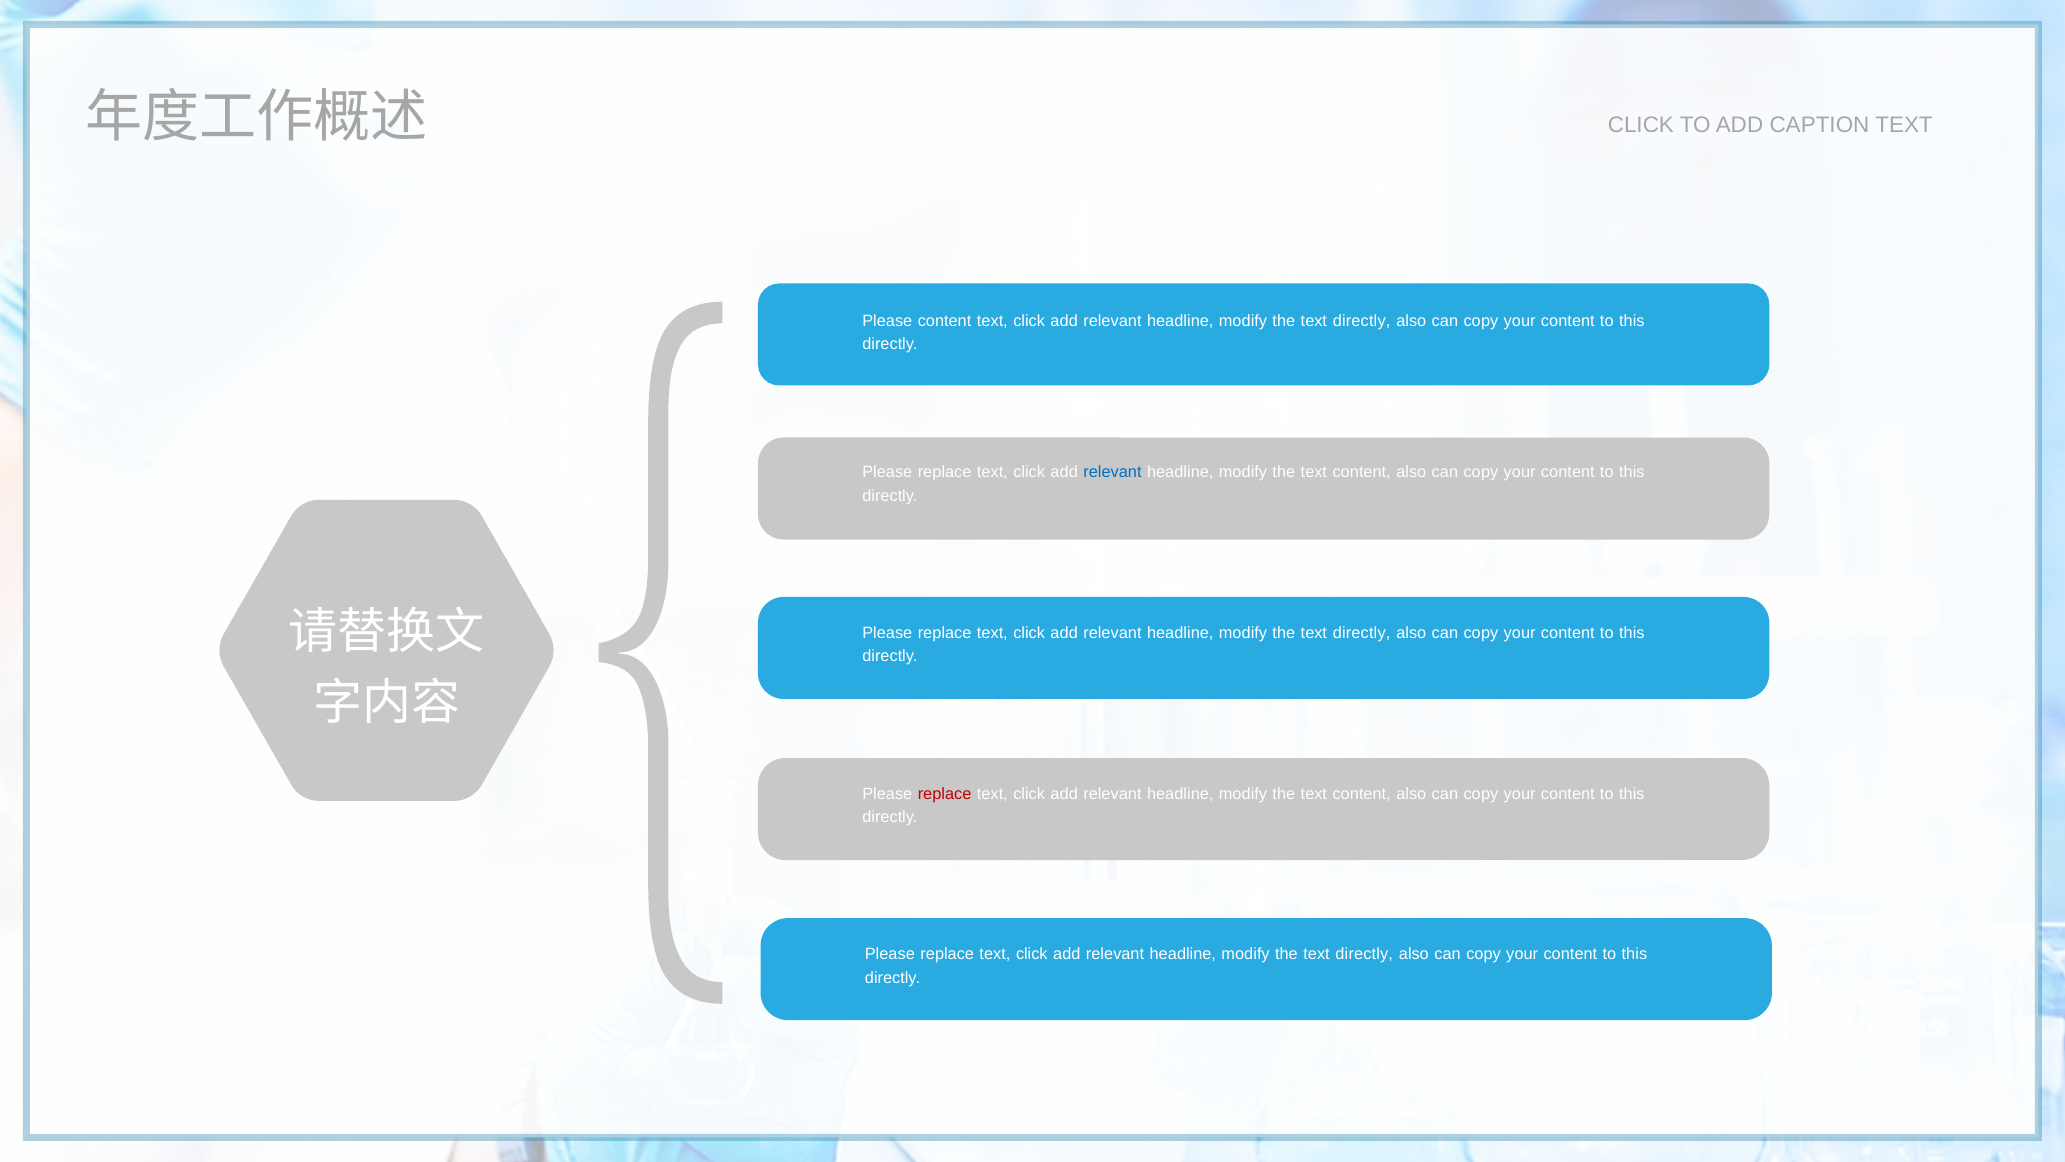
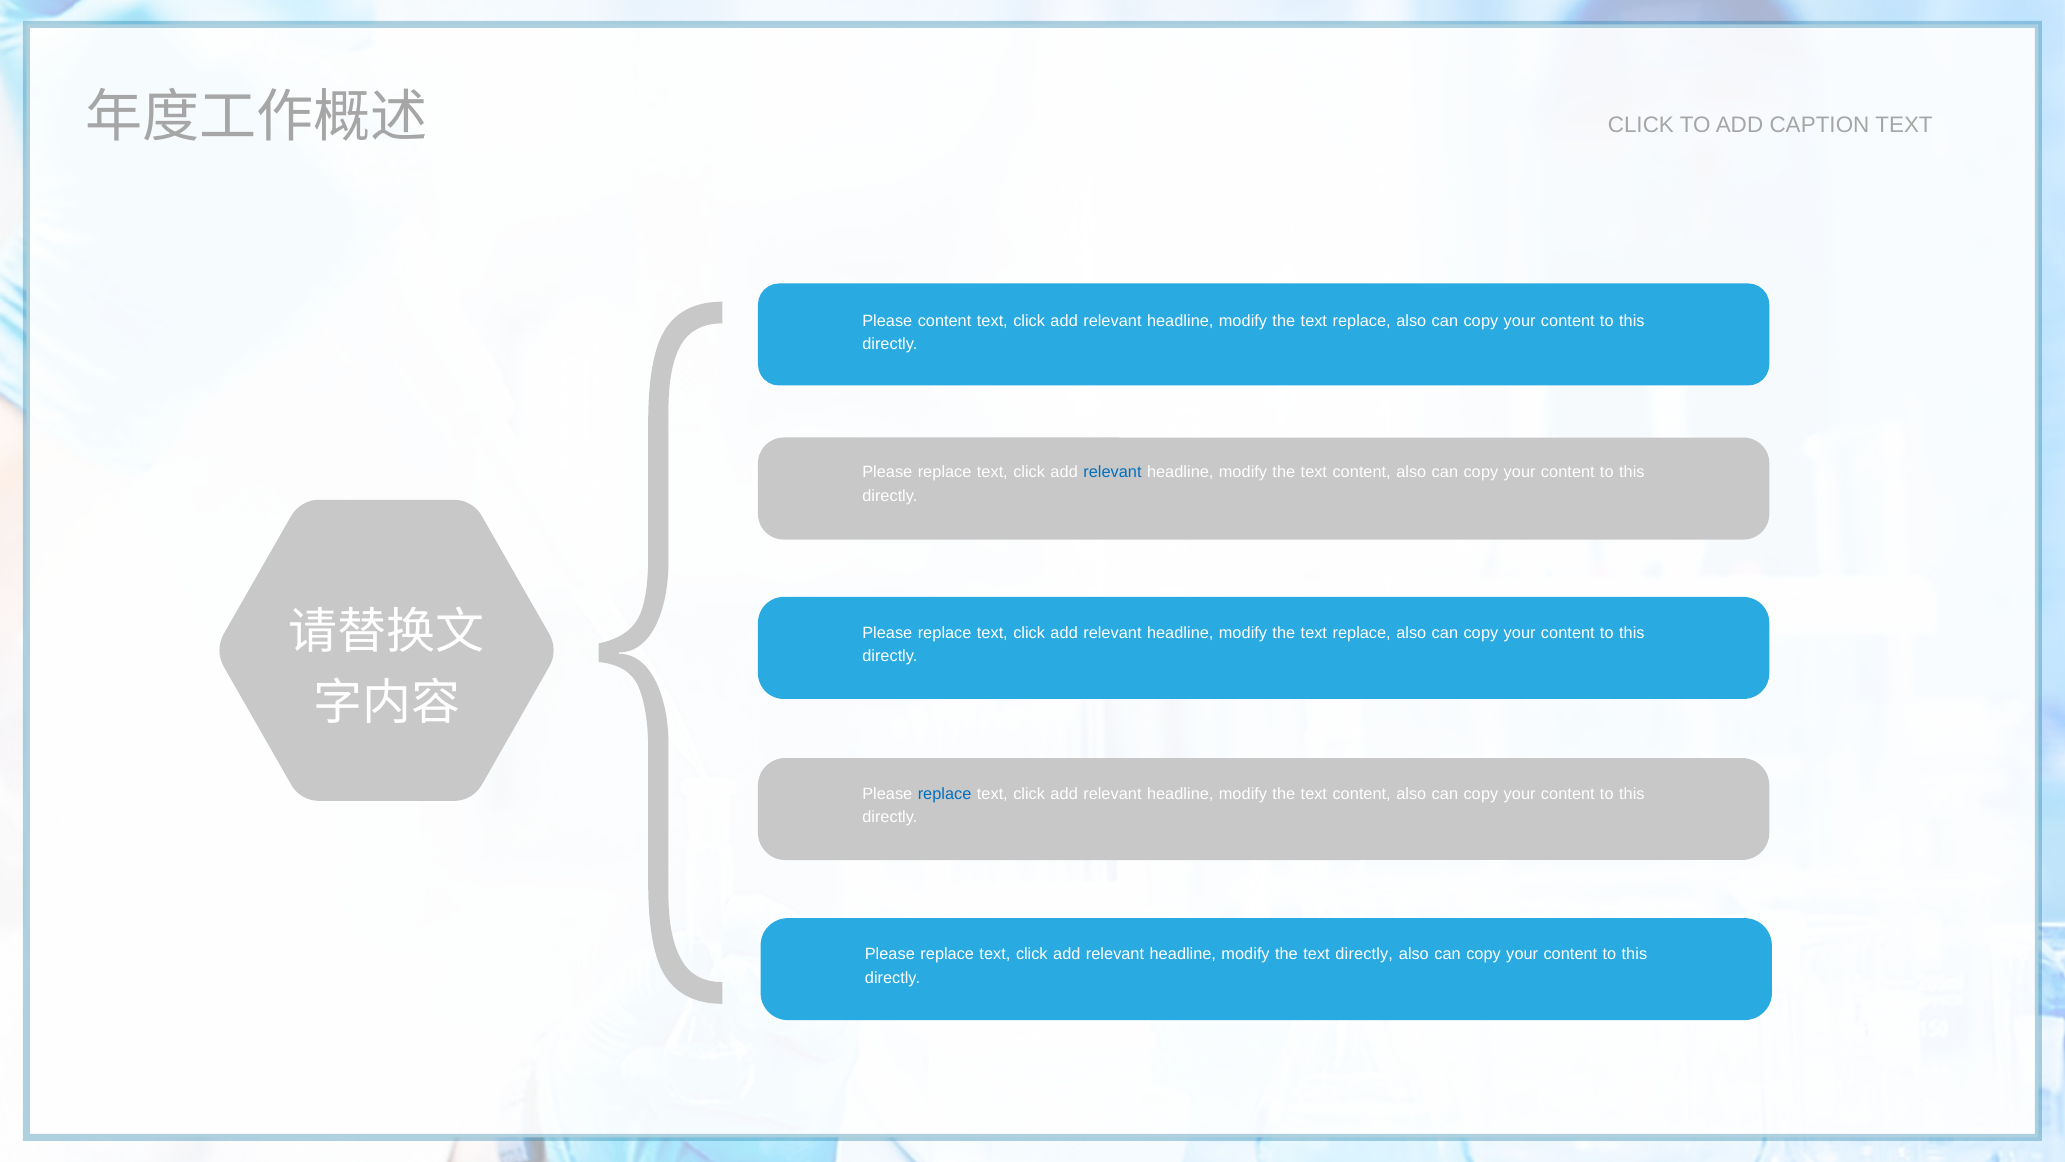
directly at (1362, 321): directly -> replace
directly at (1362, 633): directly -> replace
replace at (945, 793) colour: red -> blue
